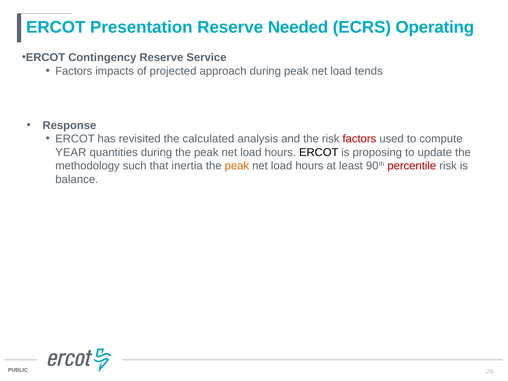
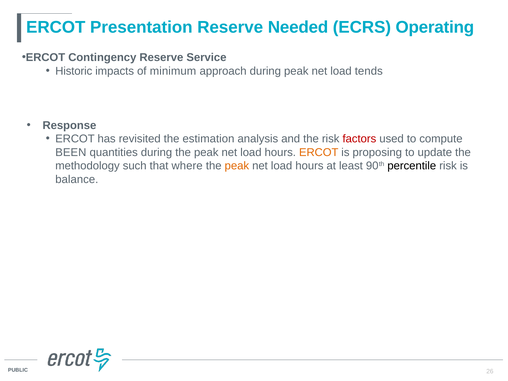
Factors at (74, 71): Factors -> Historic
projected: projected -> minimum
calculated: calculated -> estimation
YEAR: YEAR -> BEEN
ERCOT at (319, 152) colour: black -> orange
inertia: inertia -> where
percentile colour: red -> black
